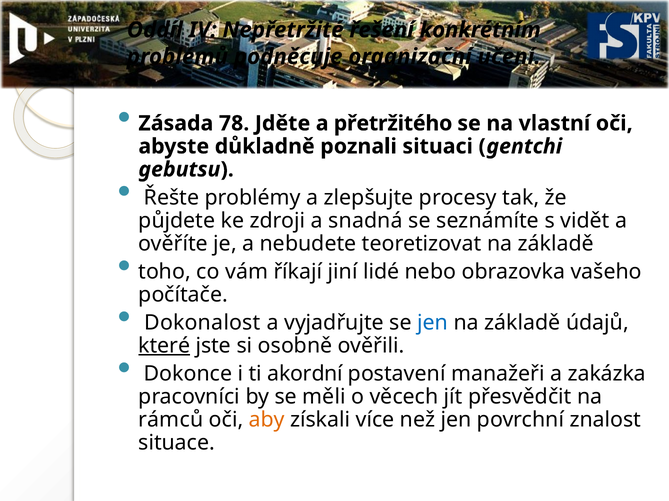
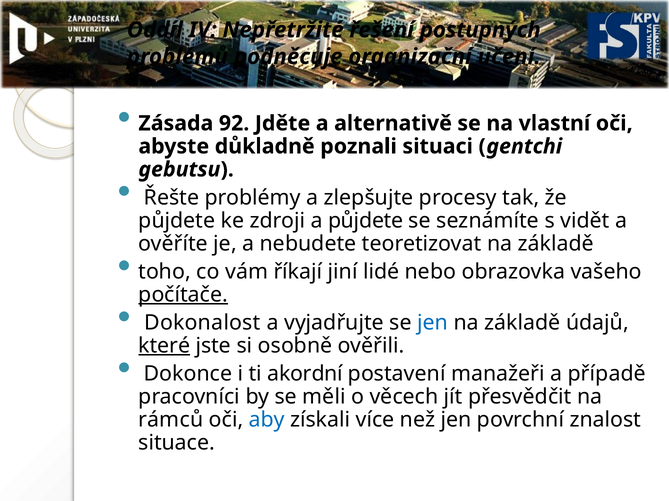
konkrétním: konkrétním -> postupných
78: 78 -> 92
přetržitého: přetržitého -> alternativě
a snadná: snadná -> půjdete
počítače underline: none -> present
zakázka: zakázka -> případě
aby colour: orange -> blue
